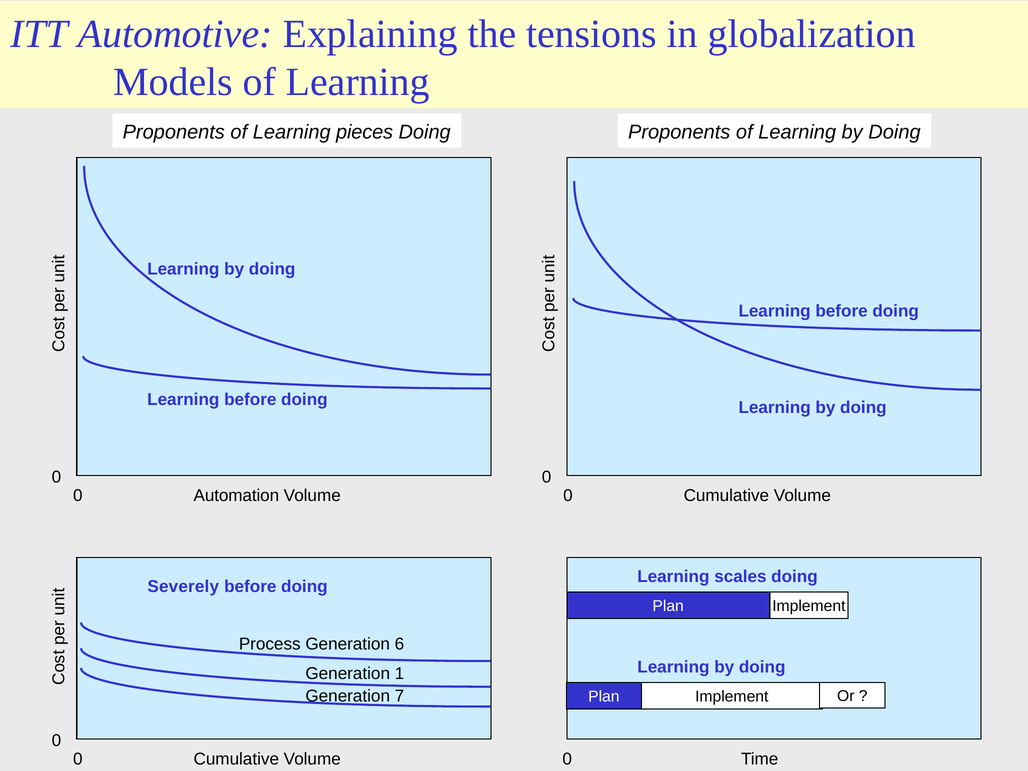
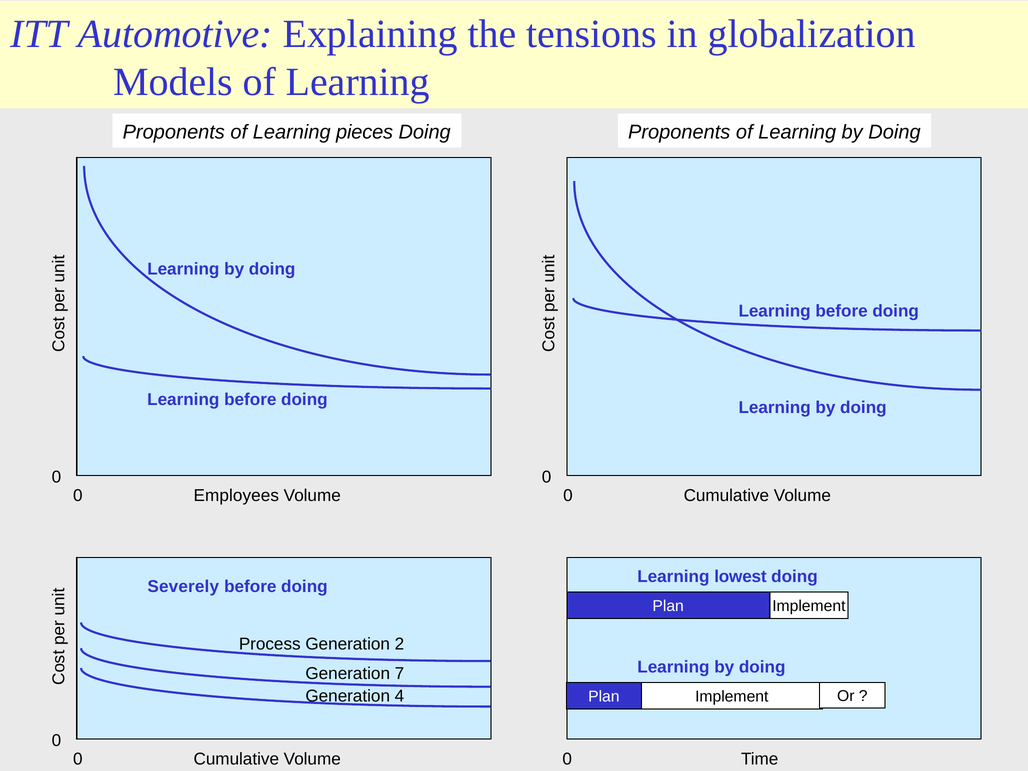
Automation: Automation -> Employees
scales: scales -> lowest
6: 6 -> 2
1: 1 -> 7
7: 7 -> 4
